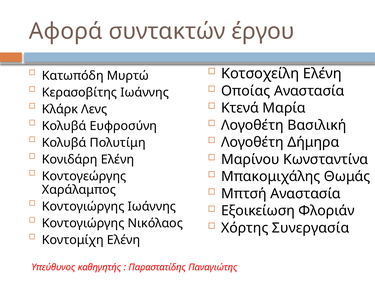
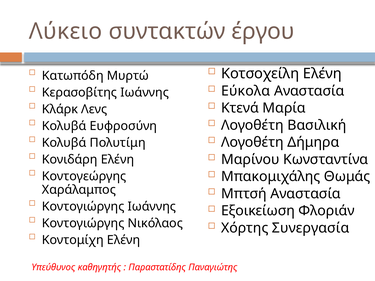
Αφορά: Αφορά -> Λύκειο
Οποίας: Οποίας -> Εύκολα
